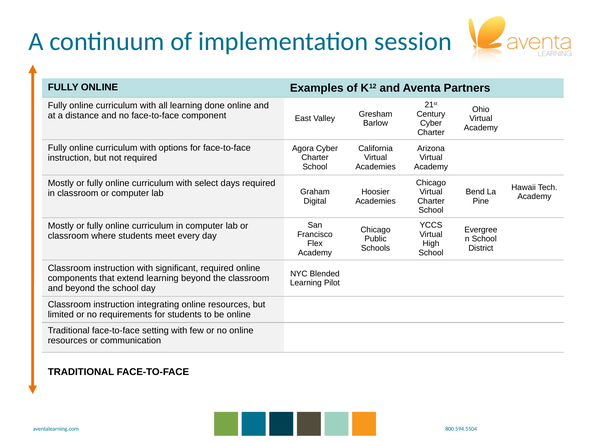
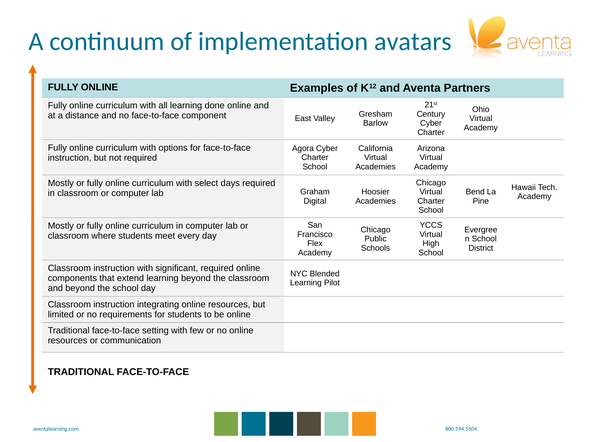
session: session -> avatars
